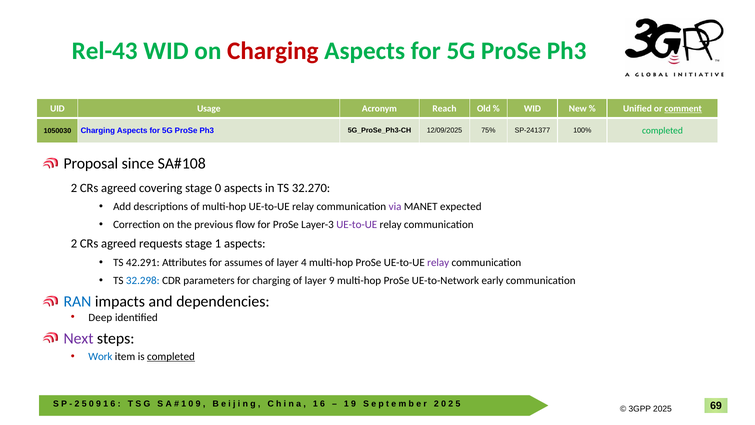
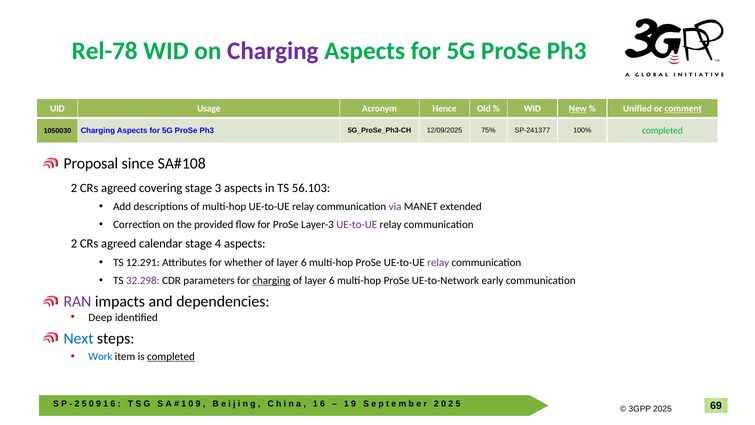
Rel-43: Rel-43 -> Rel-78
Charging at (273, 51) colour: red -> purple
Reach: Reach -> Hence
New underline: none -> present
stage 0: 0 -> 3
32.270: 32.270 -> 56.103
expected: expected -> extended
previous: previous -> provided
requests: requests -> calendar
stage 1: 1 -> 4
42.291: 42.291 -> 12.291
assumes: assumes -> whether
4 at (304, 262): 4 -> 6
32.298 colour: blue -> purple
charging at (271, 280) underline: none -> present
9 at (332, 280): 9 -> 6
RAN colour: blue -> purple
Next colour: purple -> blue
